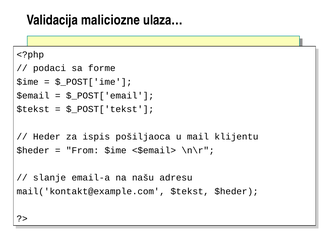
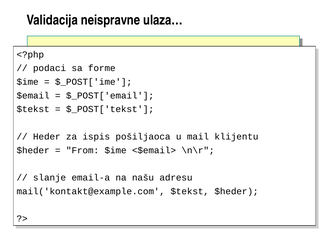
maliciozne: maliciozne -> neispravne
